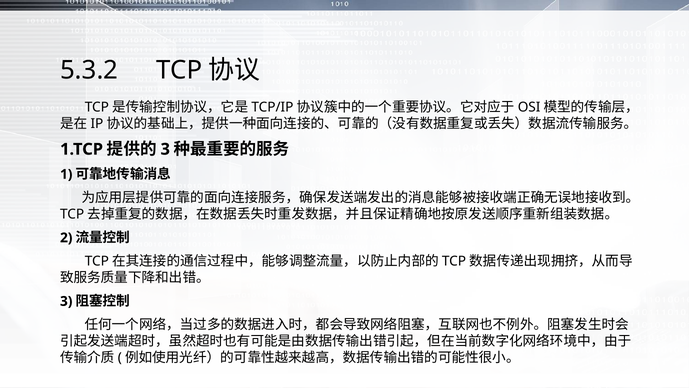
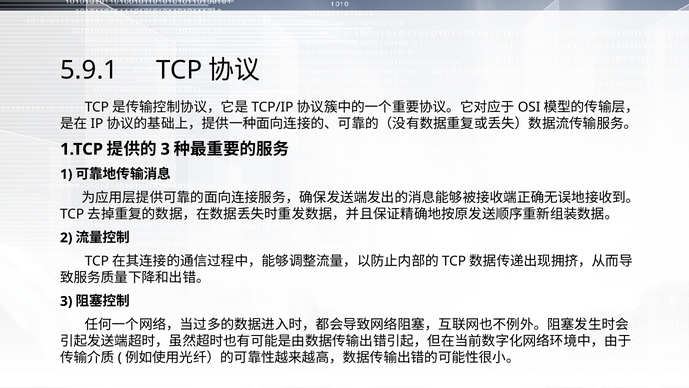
5.3.2: 5.3.2 -> 5.9.1
